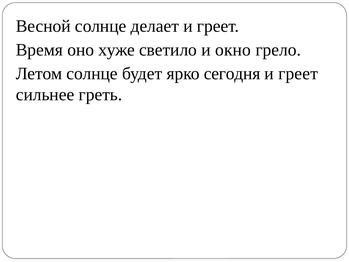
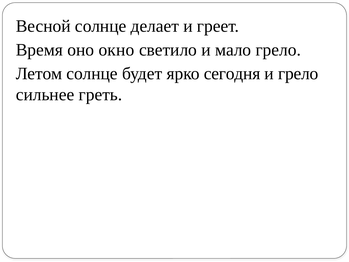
хуже: хуже -> окно
окно: окно -> мало
греет at (298, 74): греет -> грело
